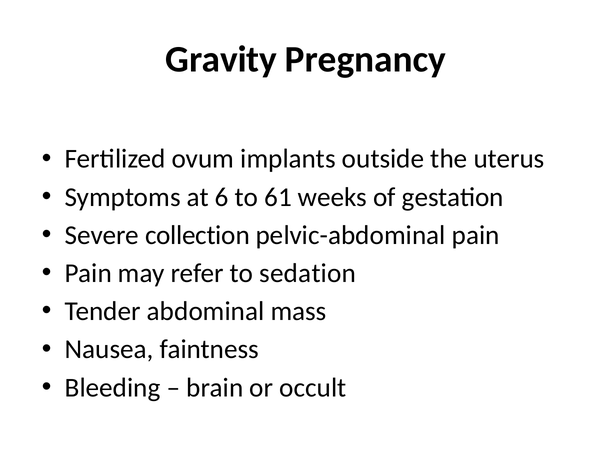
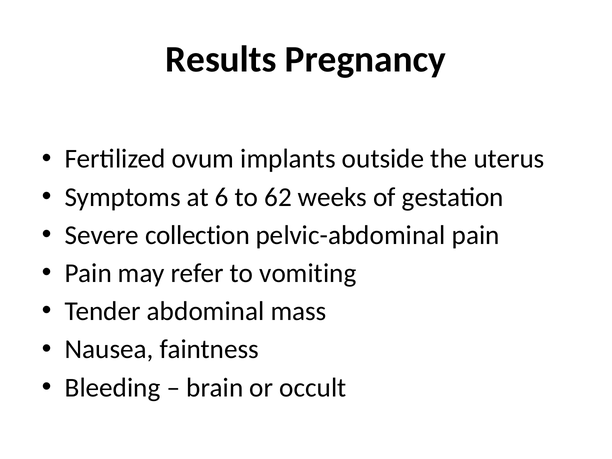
Gravity: Gravity -> Results
61: 61 -> 62
sedation: sedation -> vomiting
